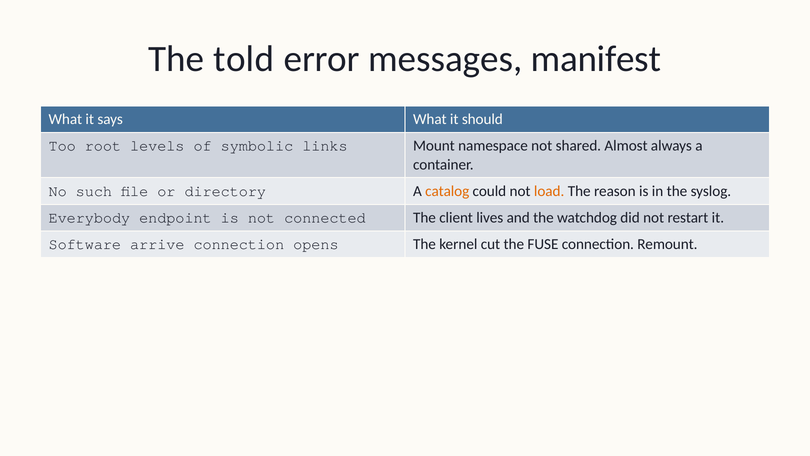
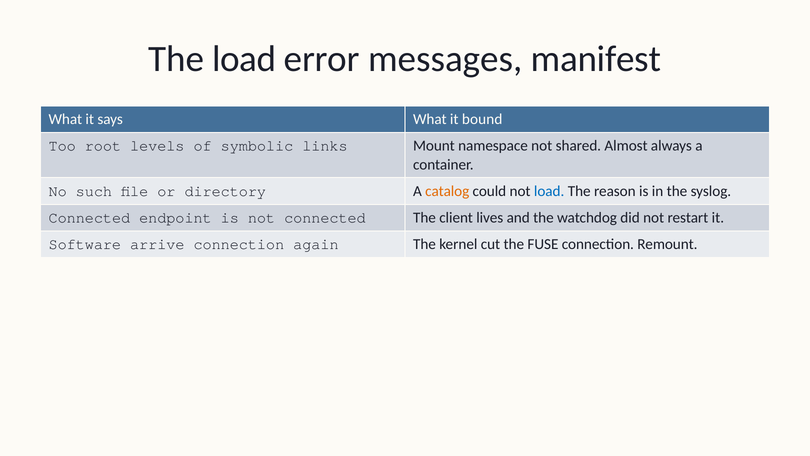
The told: told -> load
should: should -> bound
load at (549, 191) colour: orange -> blue
Everybody at (89, 218): Everybody -> Connected
opens: opens -> again
